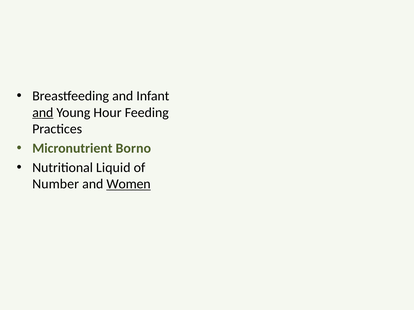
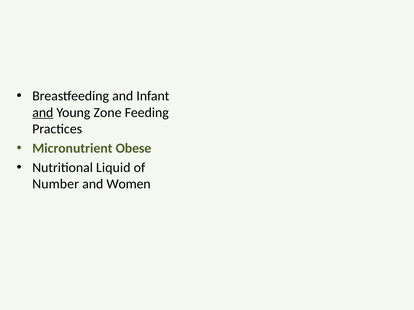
Hour: Hour -> Zone
Borno: Borno -> Obese
Women underline: present -> none
